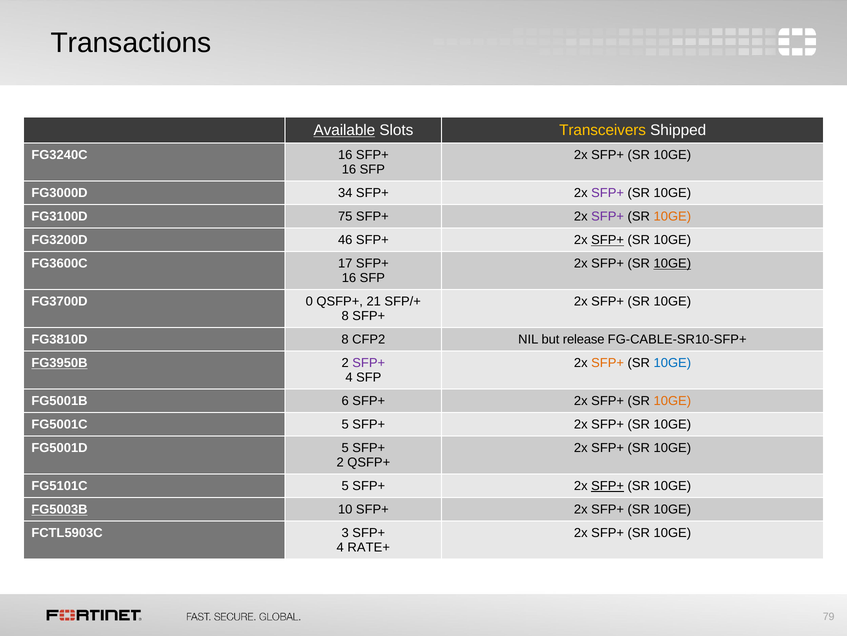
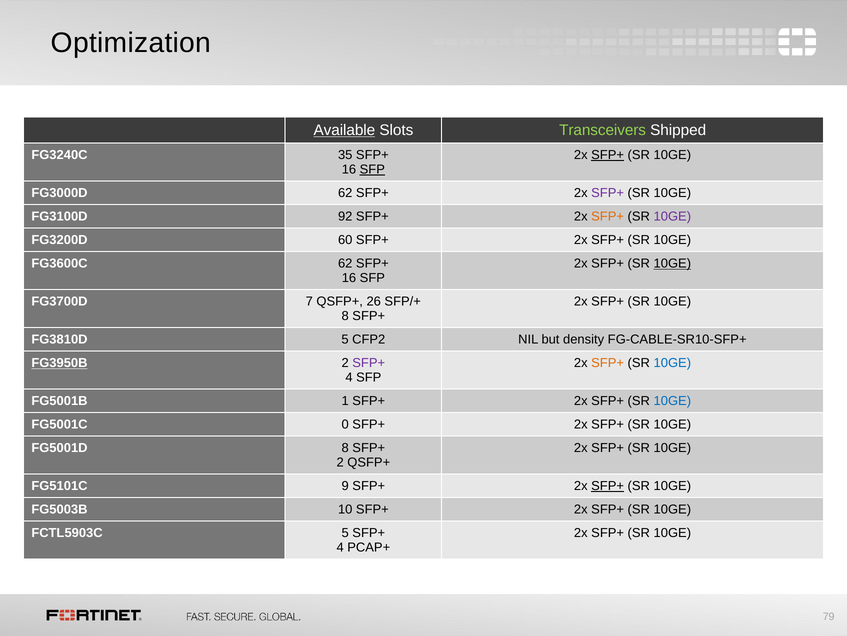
Transactions: Transactions -> Optimization
Transceivers colour: yellow -> light green
FG3240C 16: 16 -> 35
SFP+ at (608, 155) underline: none -> present
SFP at (372, 169) underline: none -> present
FG3000D 34: 34 -> 62
75: 75 -> 92
SFP+ at (608, 216) colour: purple -> orange
10GE at (672, 216) colour: orange -> purple
46: 46 -> 60
SFP+ at (608, 240) underline: present -> none
FG3600C 17: 17 -> 62
0: 0 -> 7
21: 21 -> 26
FG3810D 8: 8 -> 5
release: release -> density
6: 6 -> 1
10GE at (672, 401) colour: orange -> blue
FG5001C 5: 5 -> 0
FG5001D 5: 5 -> 8
FG5101C 5: 5 -> 9
FG5003B underline: present -> none
FCTL5903C 3: 3 -> 5
RATE+: RATE+ -> PCAP+
